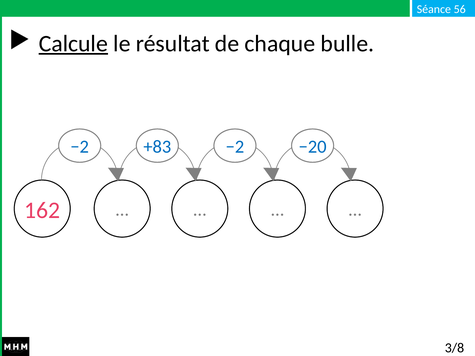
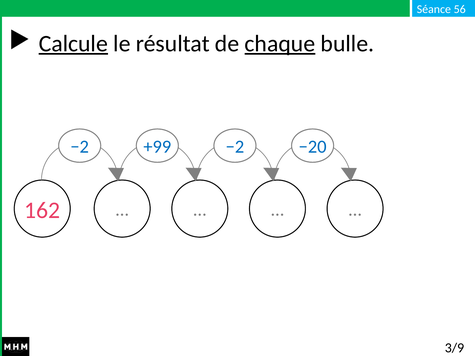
chaque underline: none -> present
+83: +83 -> +99
3/8: 3/8 -> 3/9
